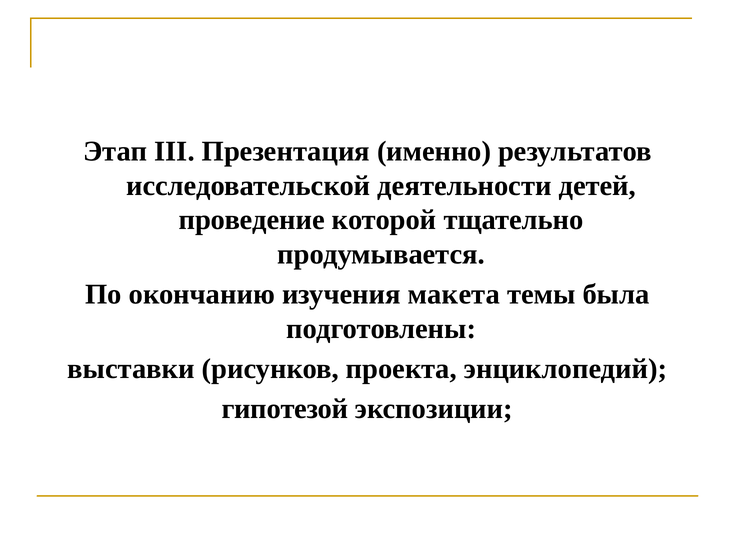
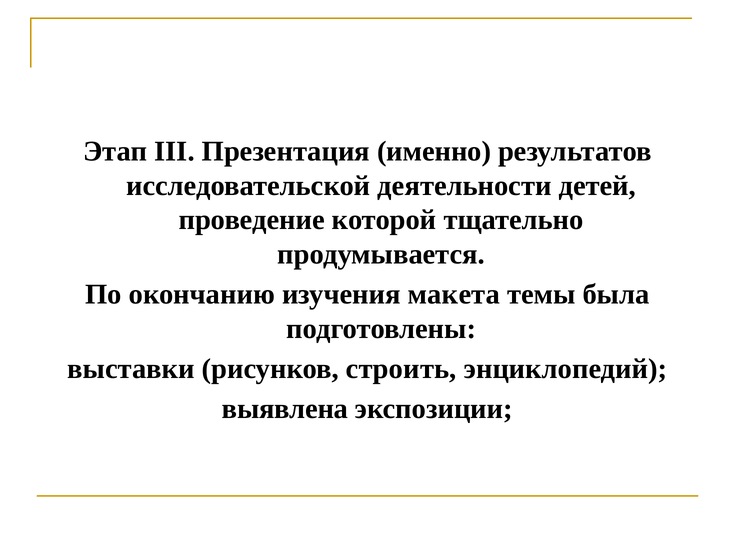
проекта: проекта -> строить
гипотезой: гипотезой -> выявлена
